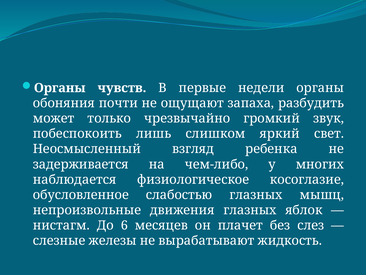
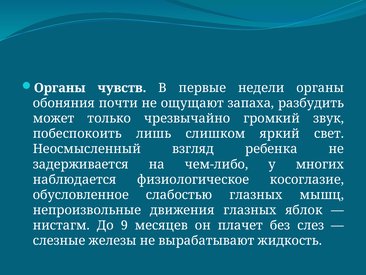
6: 6 -> 9
